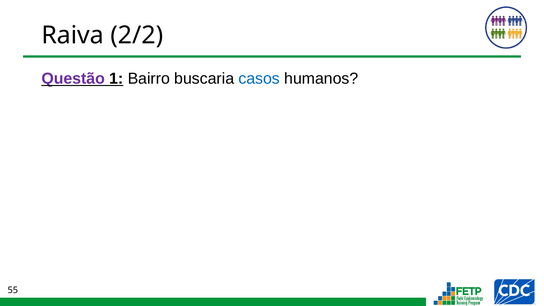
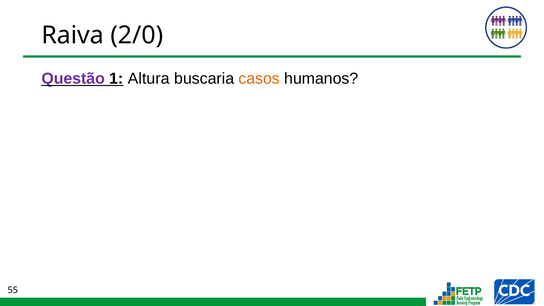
2/2: 2/2 -> 2/0
Bairro: Bairro -> Altura
casos colour: blue -> orange
